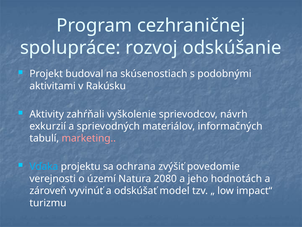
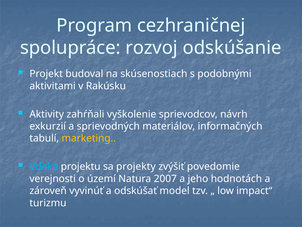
marketing colour: pink -> yellow
ochrana: ochrana -> projekty
2080: 2080 -> 2007
